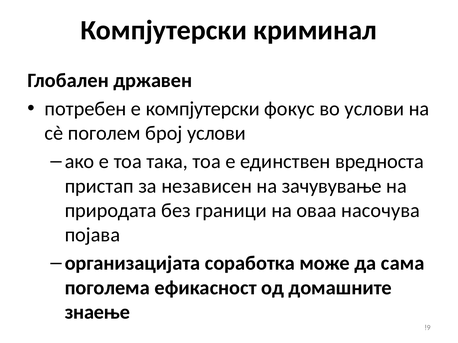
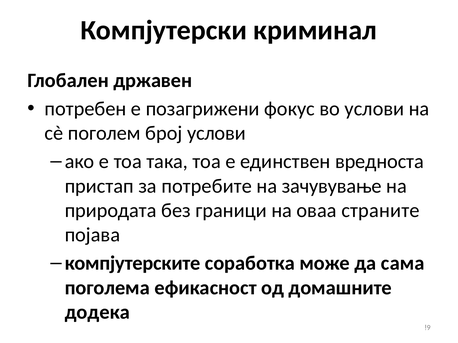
е компјутерски: компјутерски -> позагрижени
независен: независен -> потребите
насочува: насочува -> страните
организацијата: организацијата -> компјутерските
знаење: знаење -> додека
